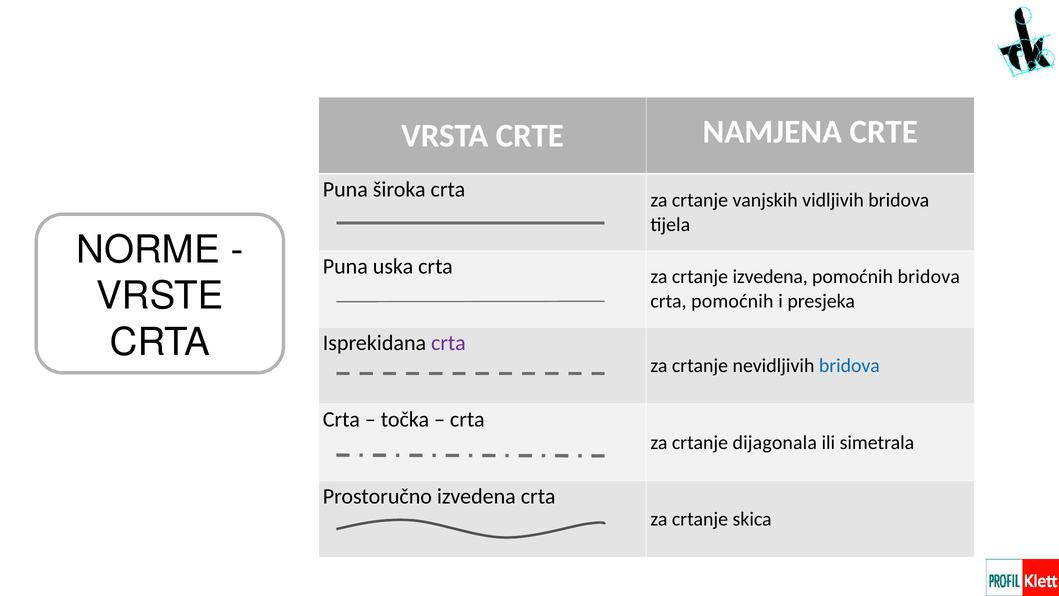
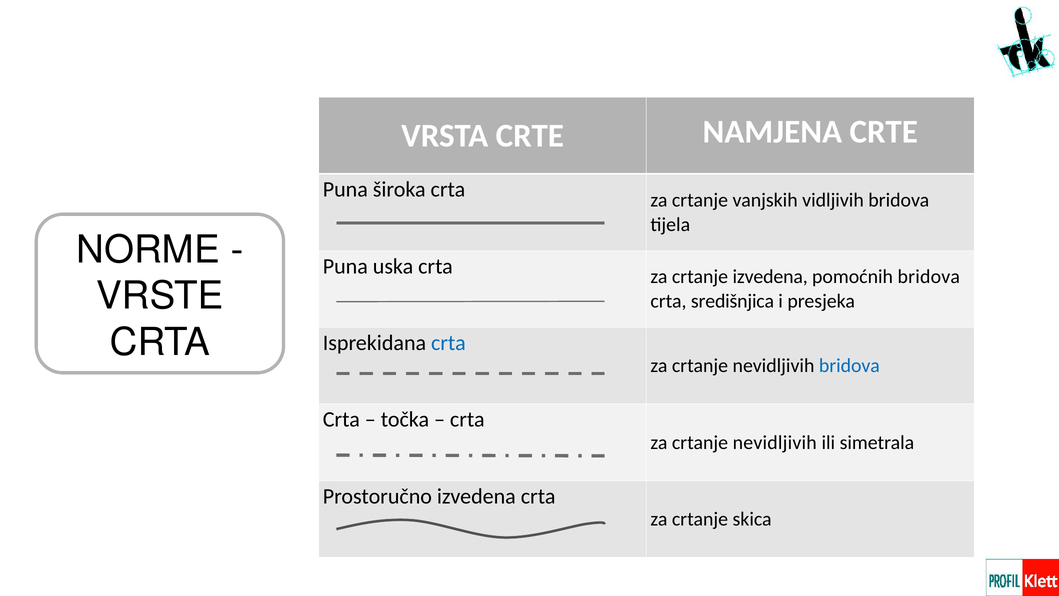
crta pomoćnih: pomoćnih -> središnjica
crta at (448, 343) colour: purple -> blue
dijagonala at (775, 442): dijagonala -> nevidljivih
